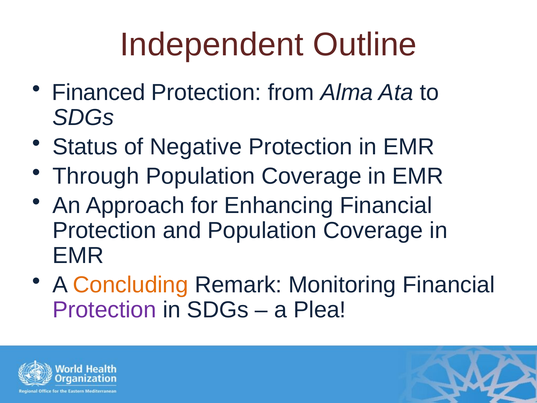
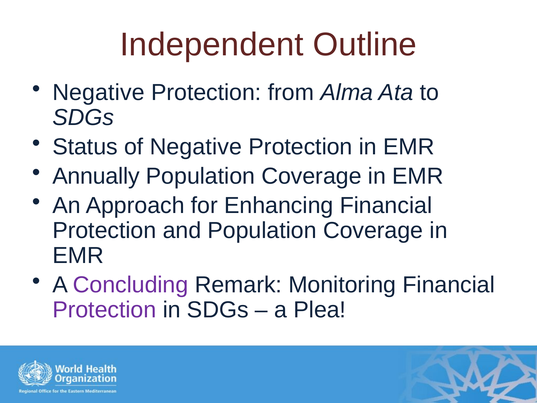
Financed at (99, 92): Financed -> Negative
Through: Through -> Annually
Concluding colour: orange -> purple
